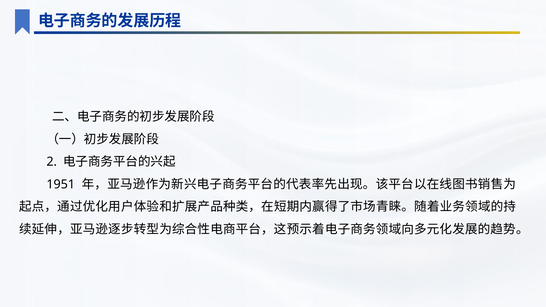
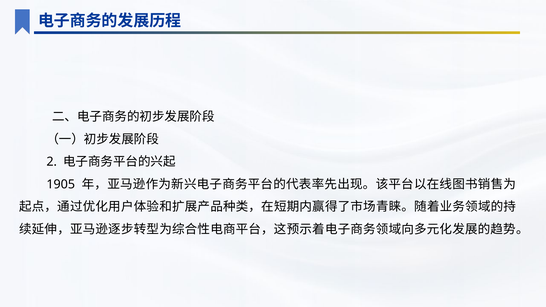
1951: 1951 -> 1905
